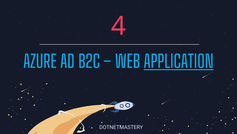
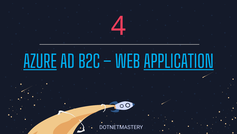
AZURE underline: none -> present
